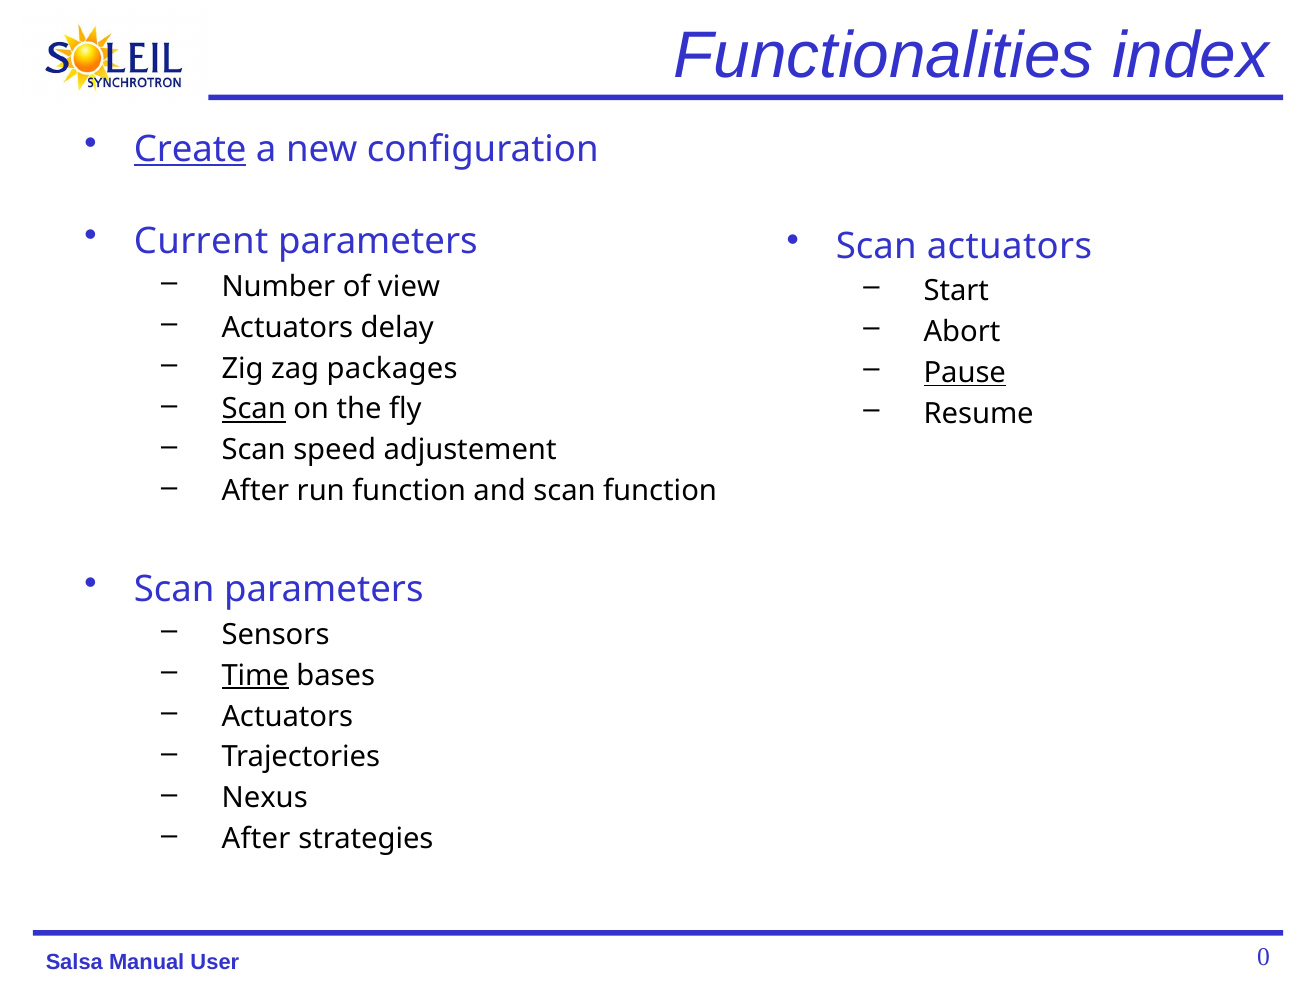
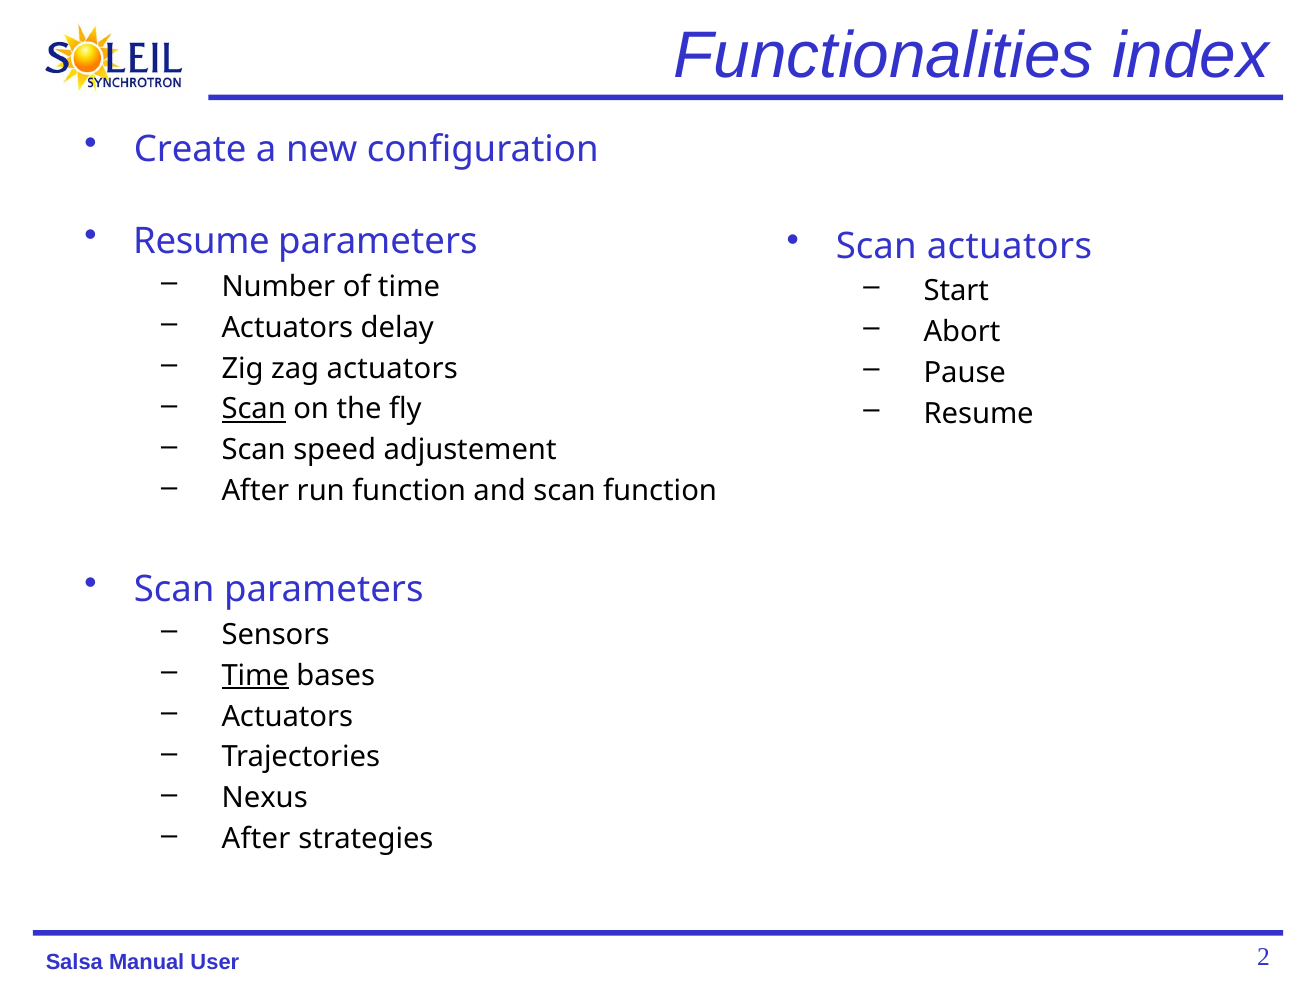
Create underline: present -> none
Current at (201, 242): Current -> Resume
of view: view -> time
zag packages: packages -> actuators
Pause underline: present -> none
0: 0 -> 2
